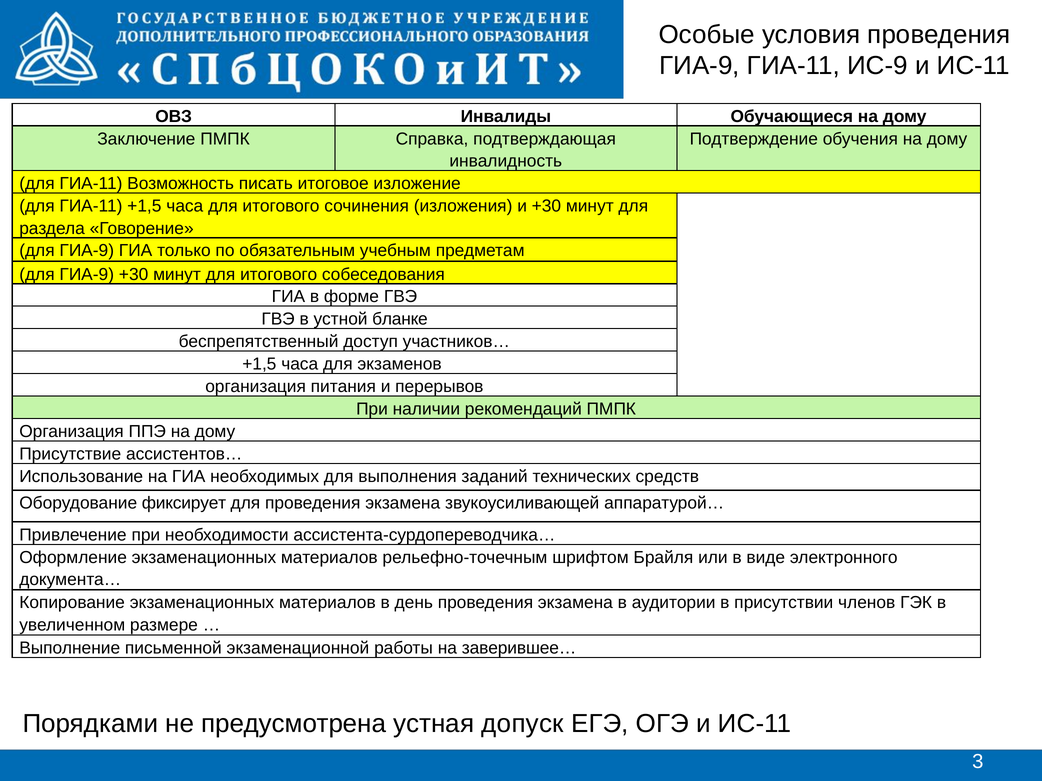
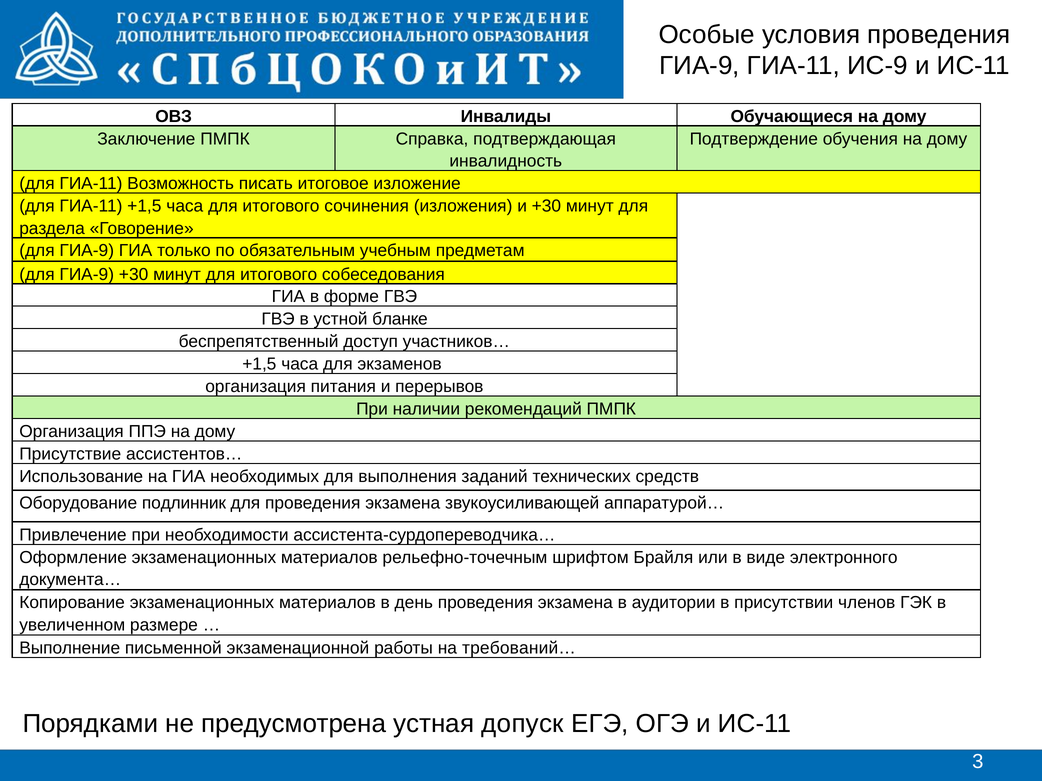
фиксирует: фиксирует -> подлинник
заверившее…: заверившее… -> требований…
